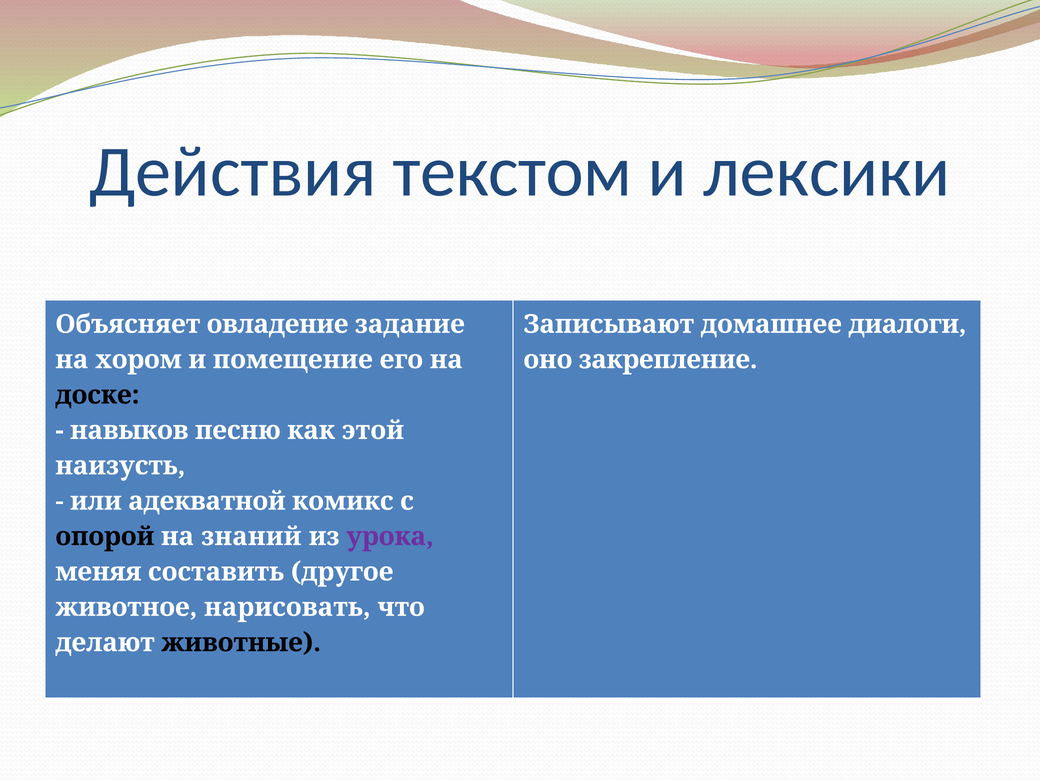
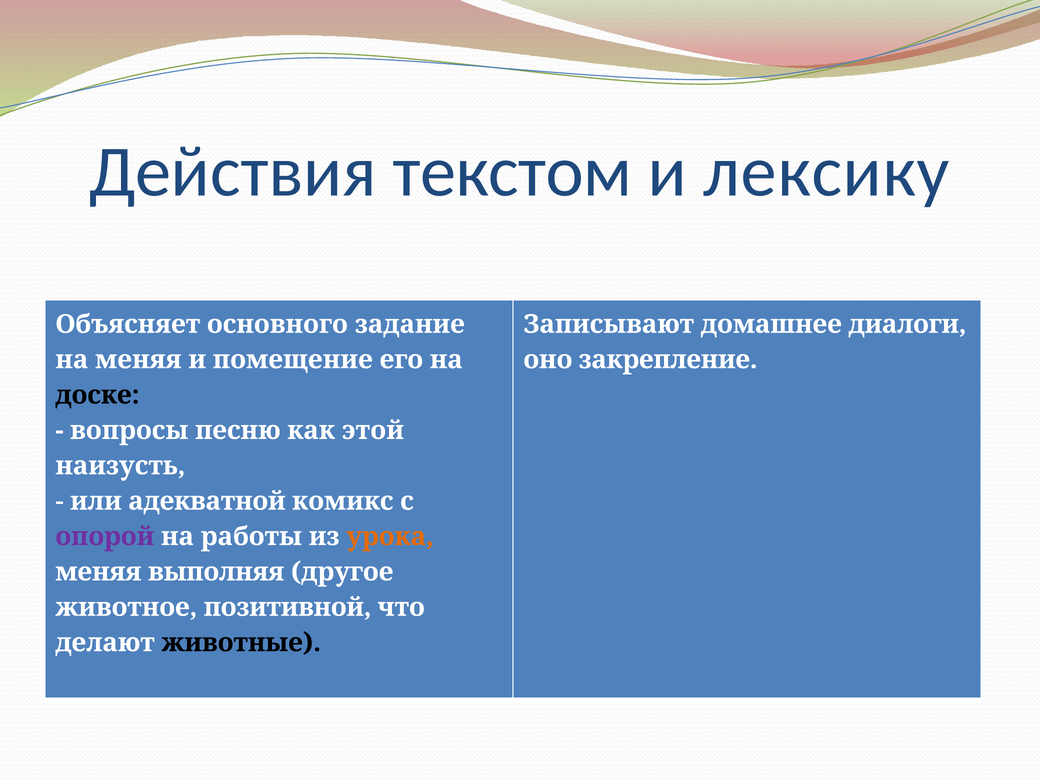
лексики: лексики -> лексику
овладение: овладение -> основного
на хором: хором -> меняя
навыков: навыков -> вопросы
опорой colour: black -> purple
знаний: знаний -> работы
урока colour: purple -> orange
составить: составить -> выполняя
нарисовать: нарисовать -> позитивной
